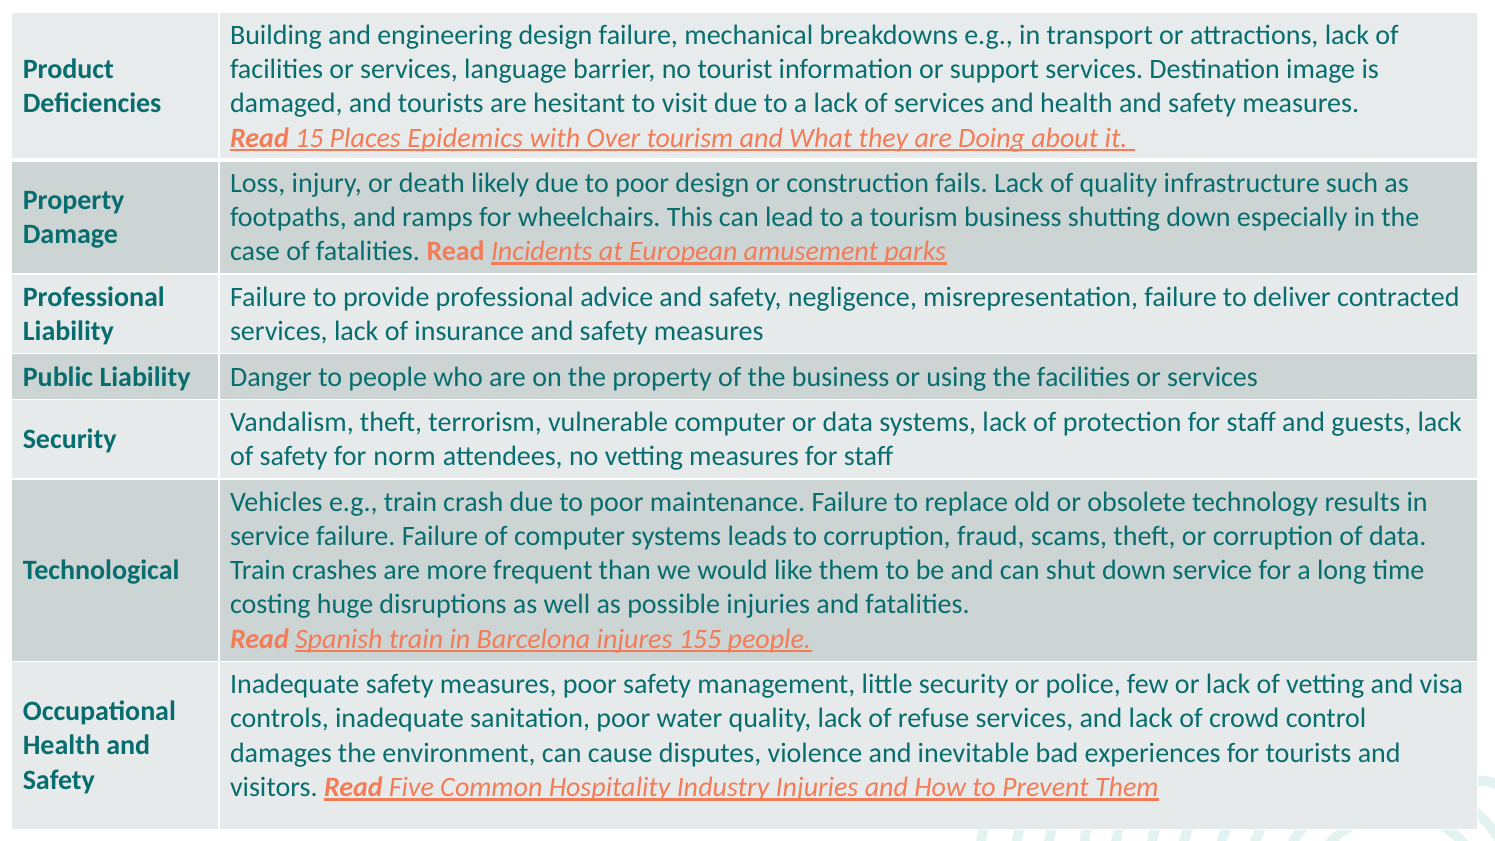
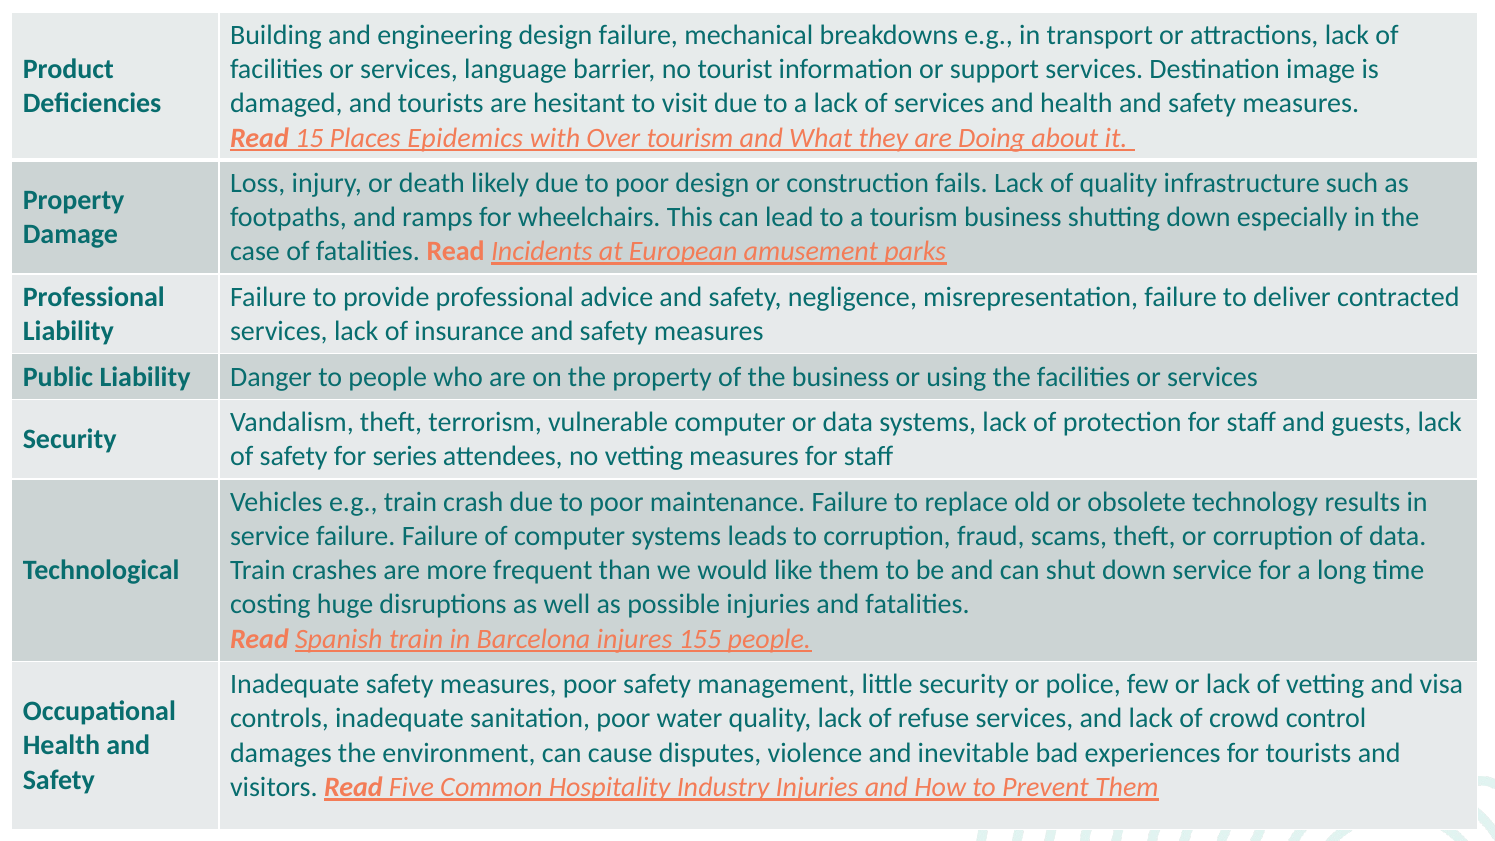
norm: norm -> series
